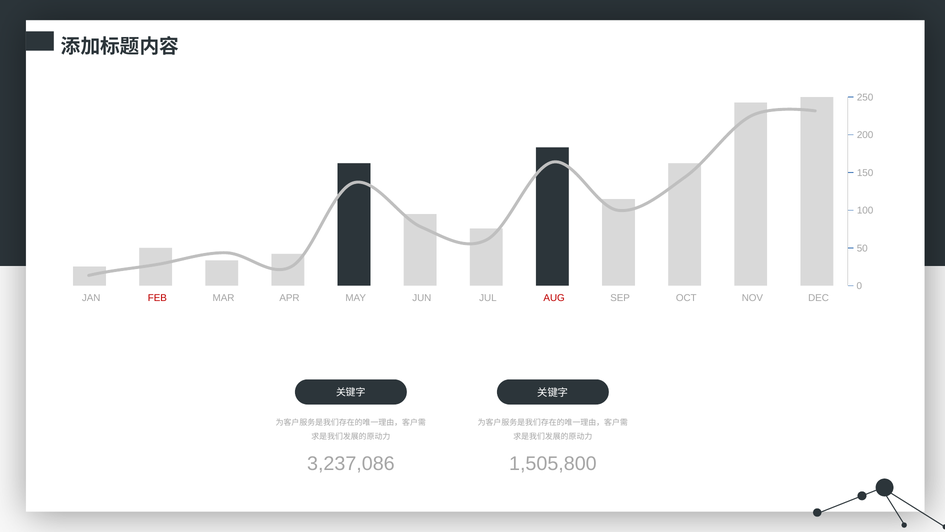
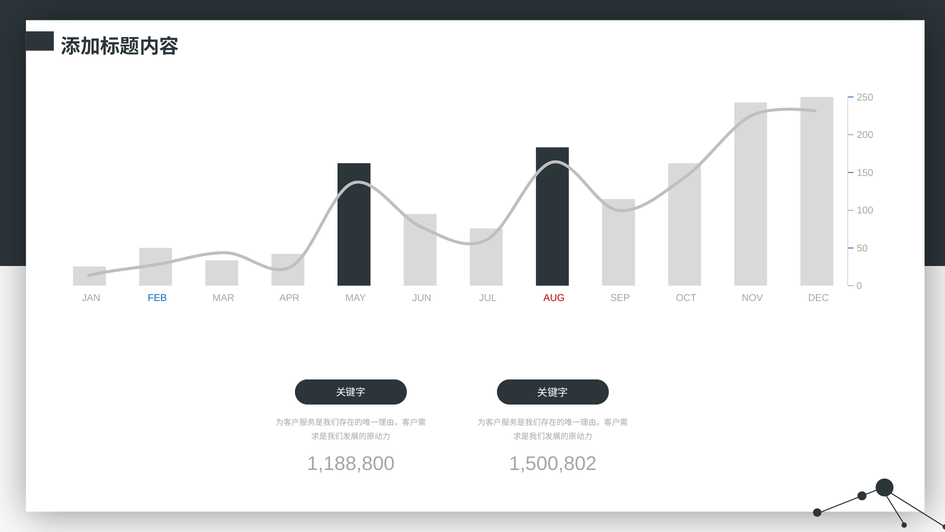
FEB colour: red -> blue
3,237,086: 3,237,086 -> 1,188,800
1,505,800: 1,505,800 -> 1,500,802
